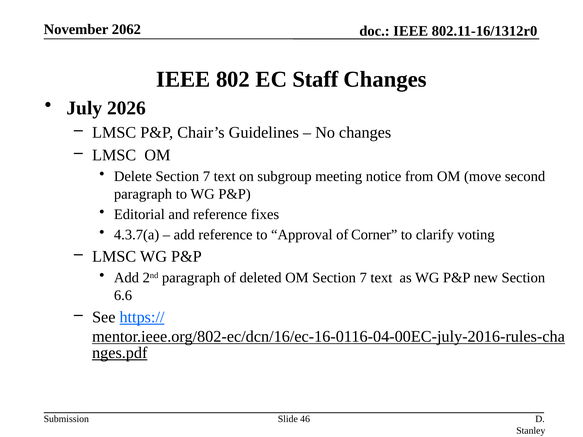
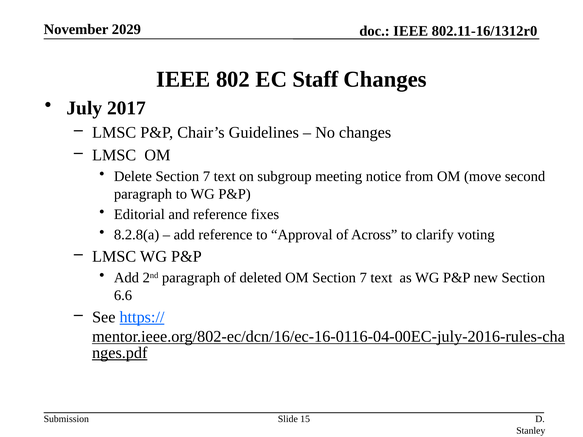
2062: 2062 -> 2029
2026: 2026 -> 2017
4.3.7(a: 4.3.7(a -> 8.2.8(a
Corner: Corner -> Across
46: 46 -> 15
